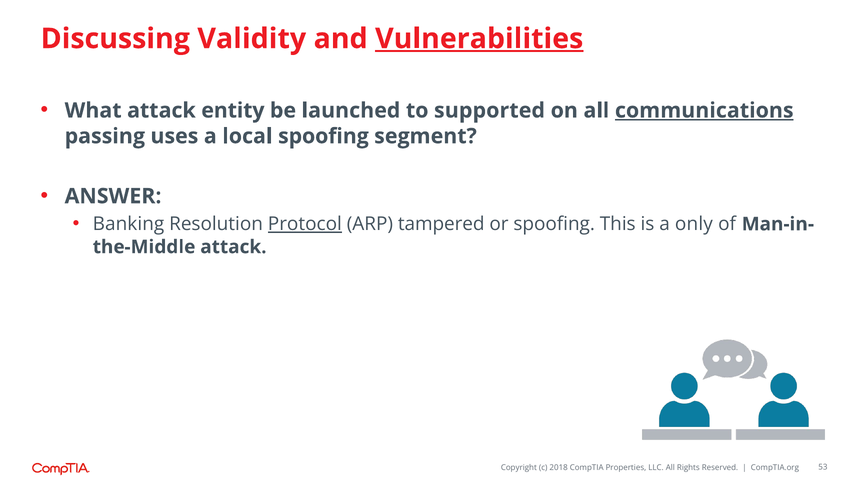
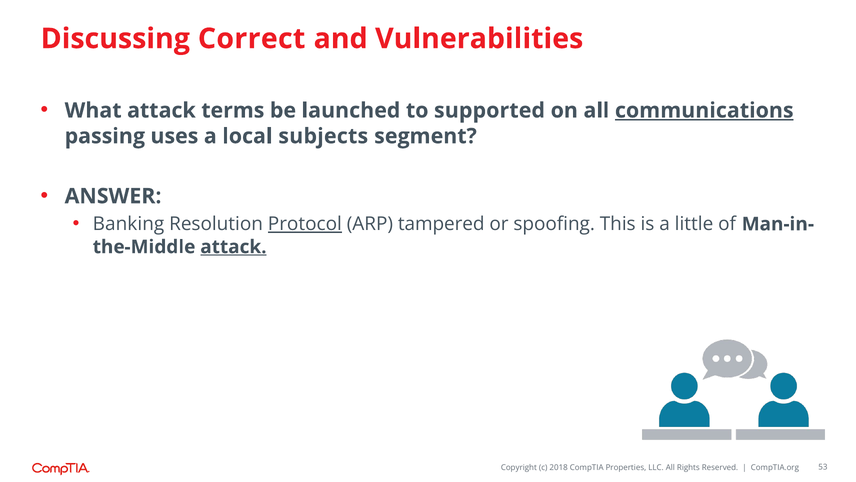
Validity: Validity -> Correct
Vulnerabilities underline: present -> none
entity: entity -> terms
local spoofing: spoofing -> subjects
only: only -> little
attack at (233, 247) underline: none -> present
